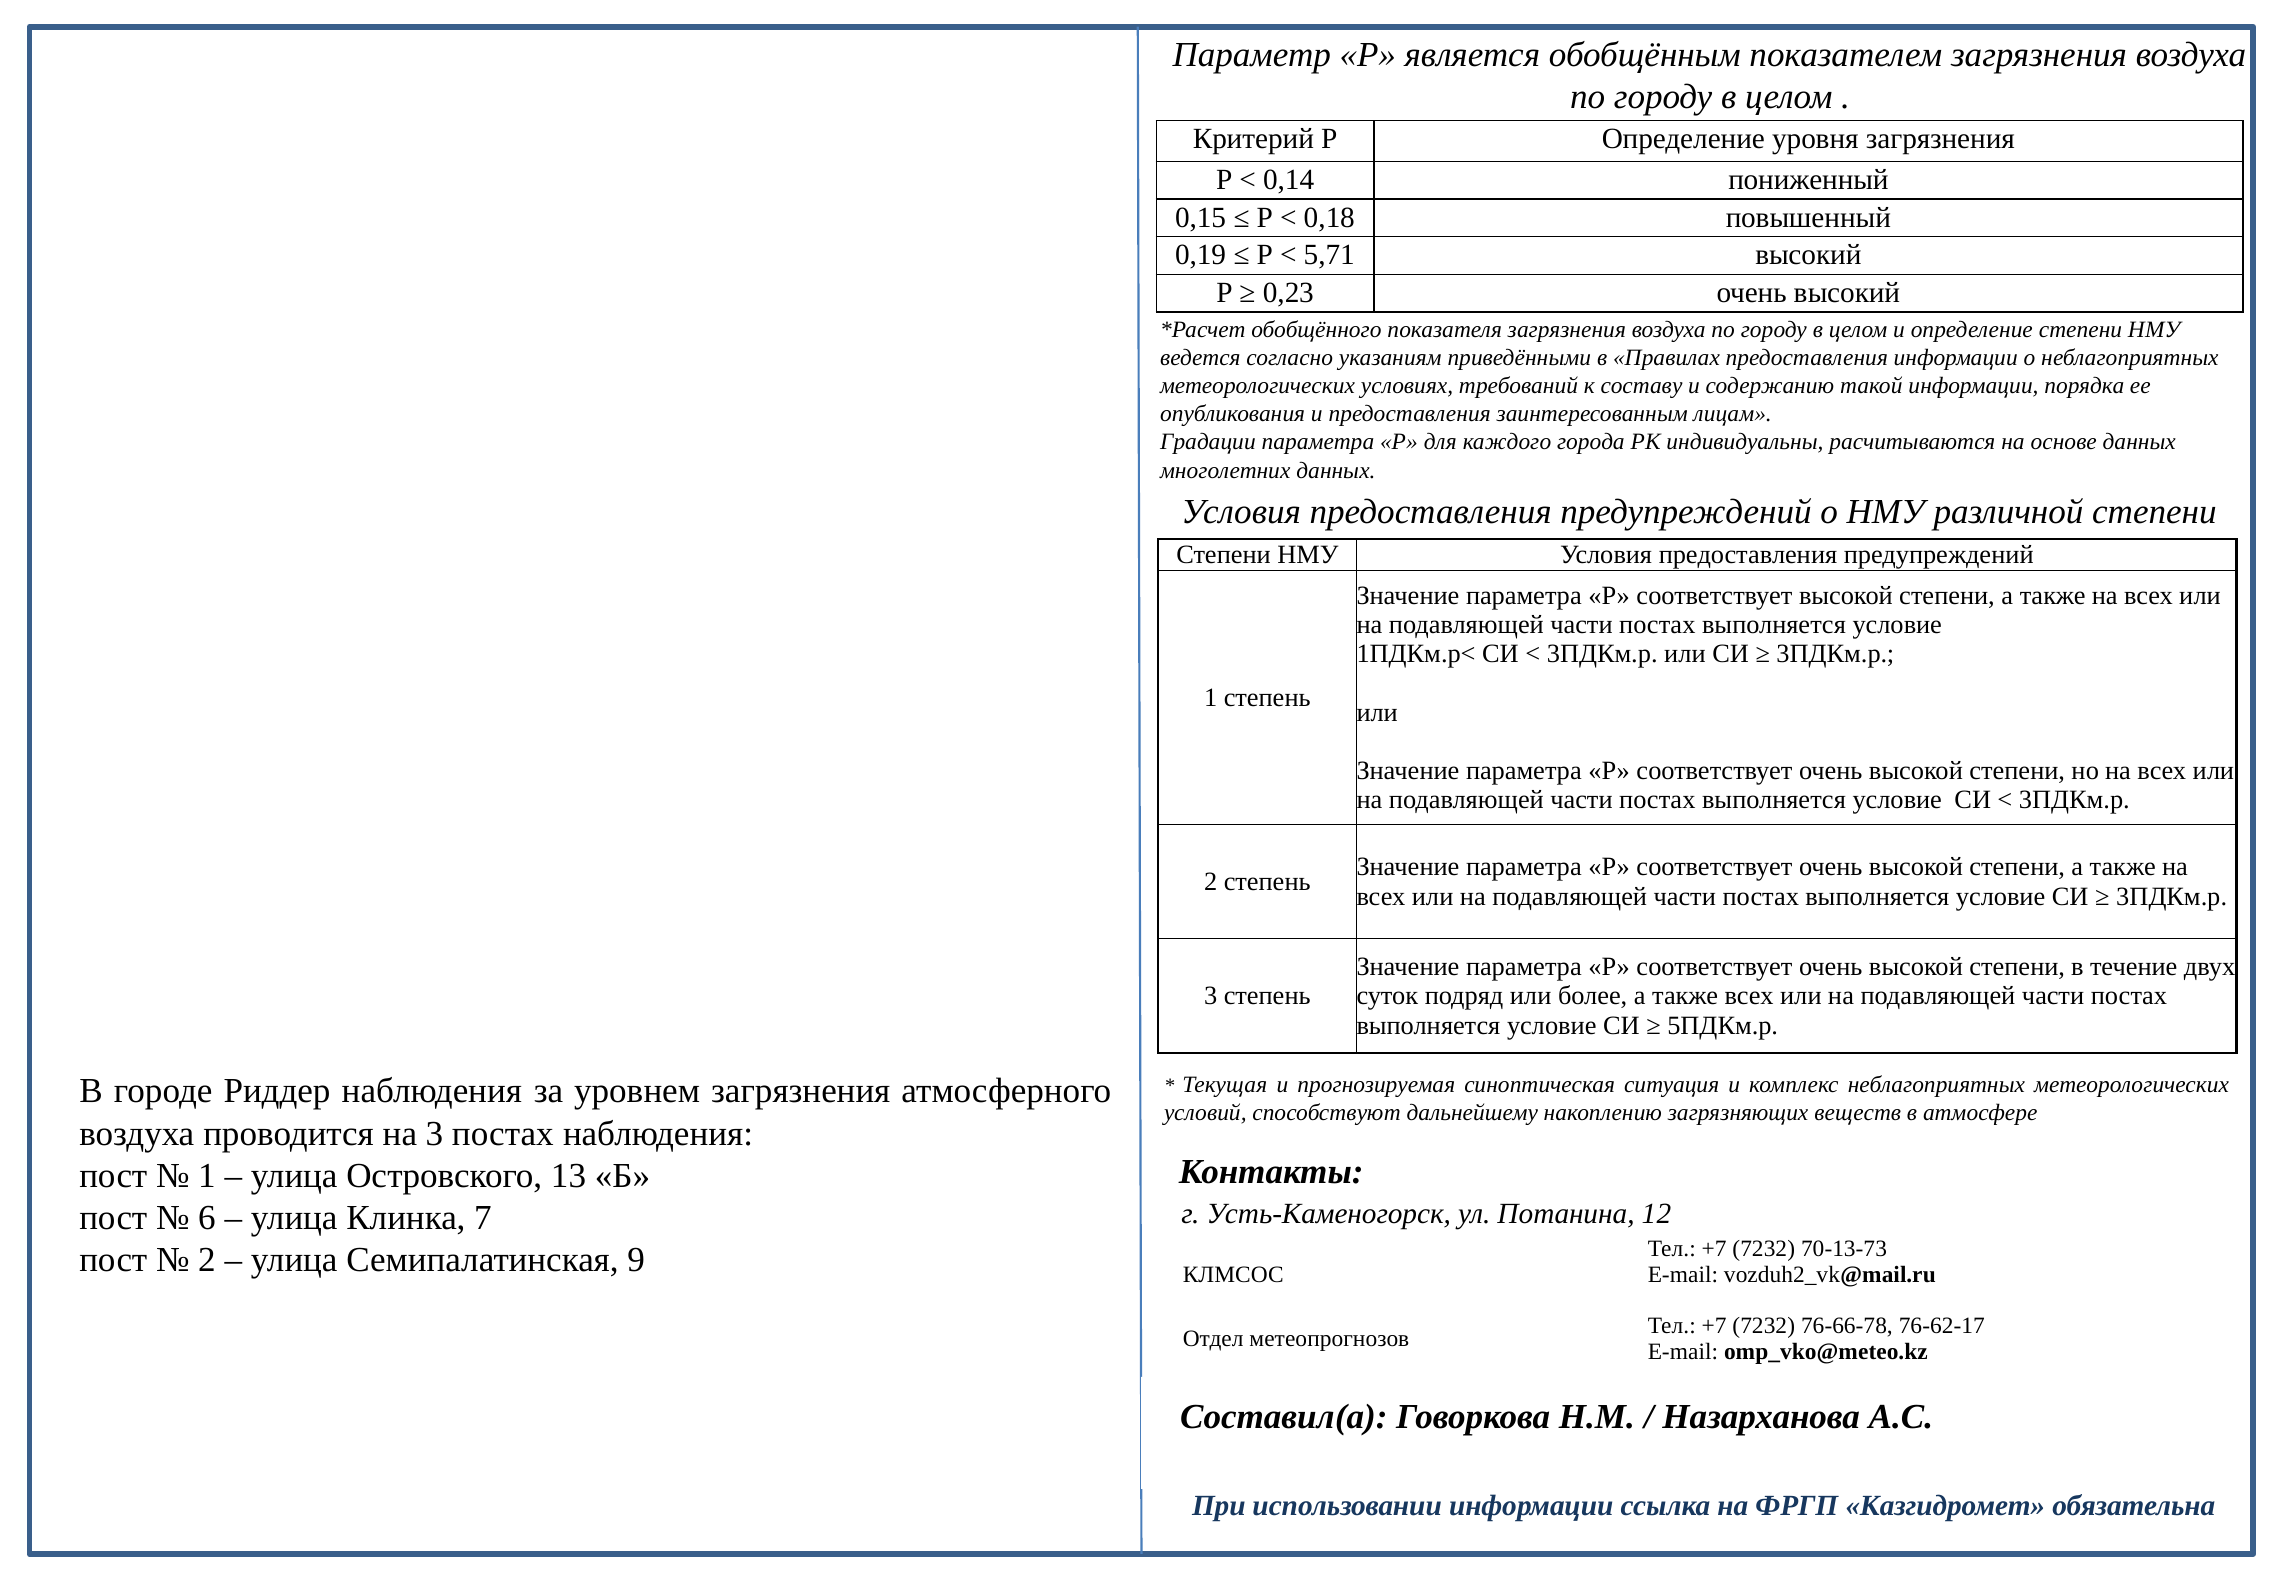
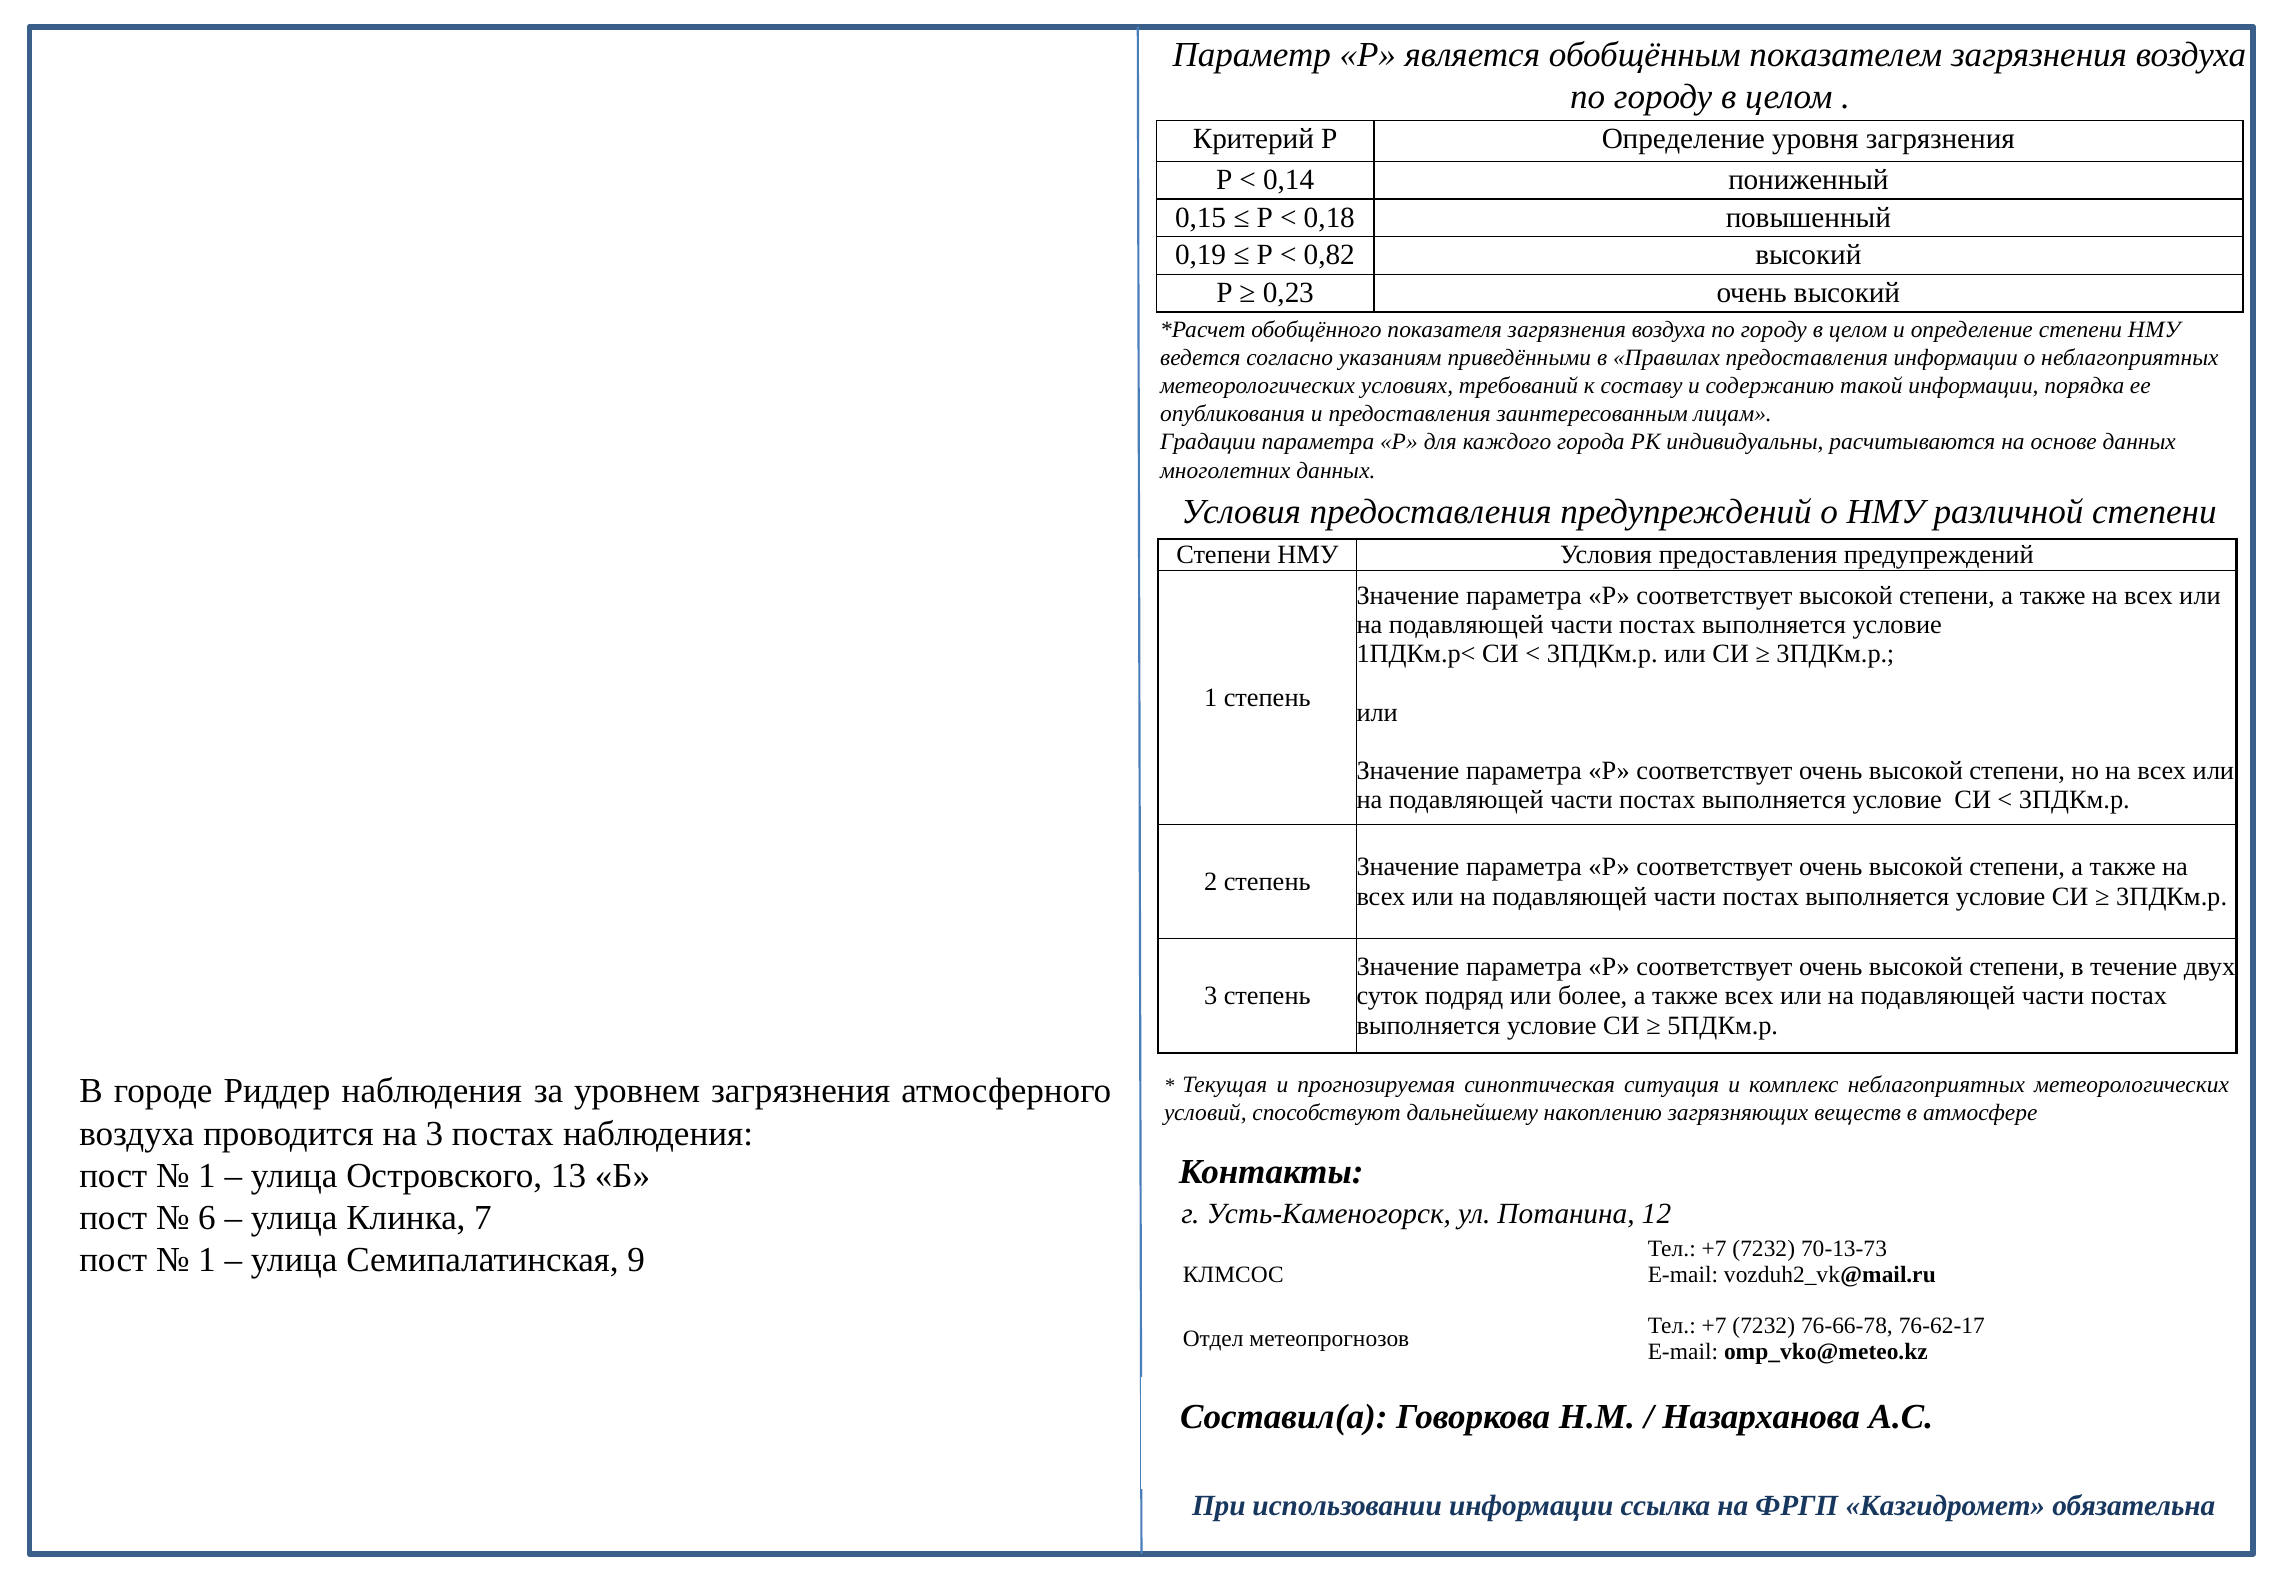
5,71: 5,71 -> 0,82
2 at (207, 1260): 2 -> 1
